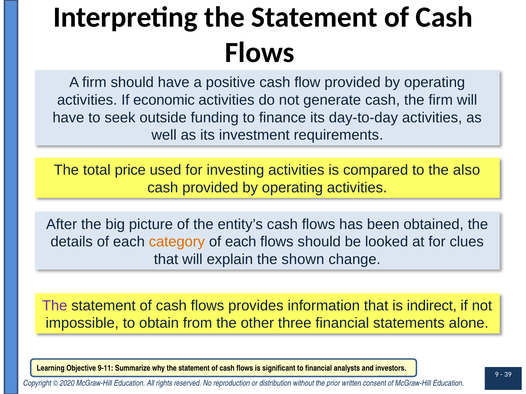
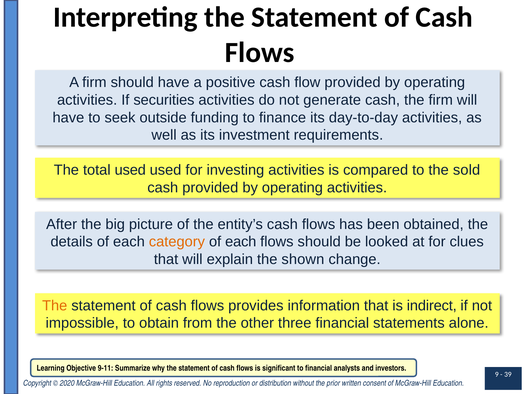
economic: economic -> securities
total price: price -> used
also: also -> sold
The at (55, 306) colour: purple -> orange
